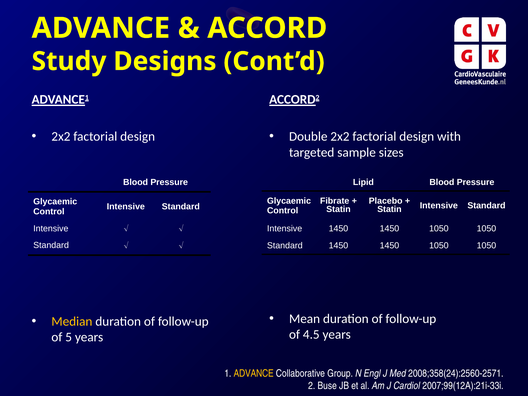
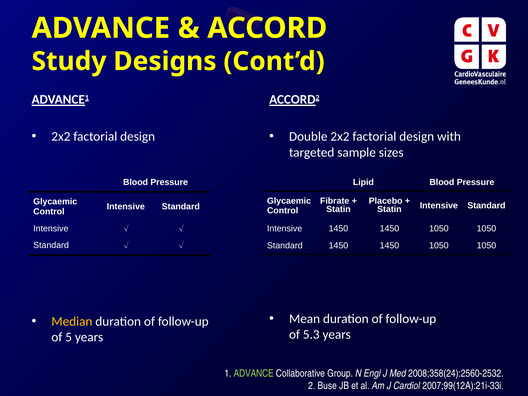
4.5: 4.5 -> 5.3
ADVANCE at (254, 374) colour: yellow -> light green
2008;358(24):2560-2571: 2008;358(24):2560-2571 -> 2008;358(24):2560-2532
